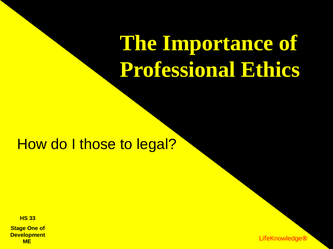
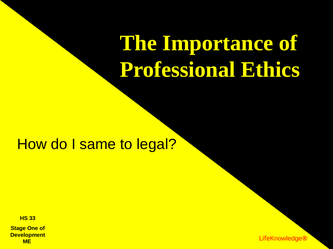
those: those -> same
